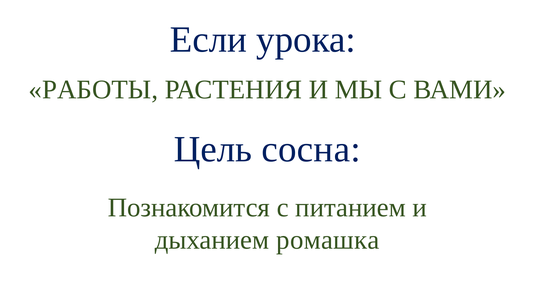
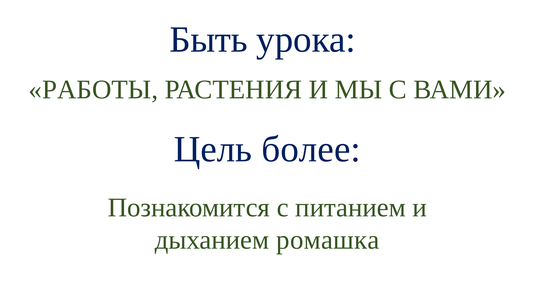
Если: Если -> Быть
сосна: сосна -> более
